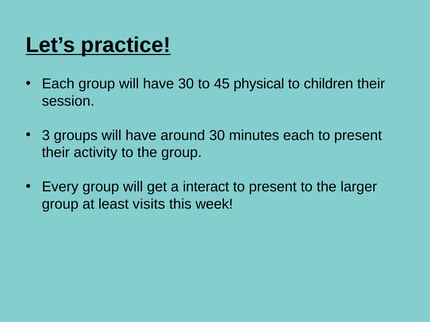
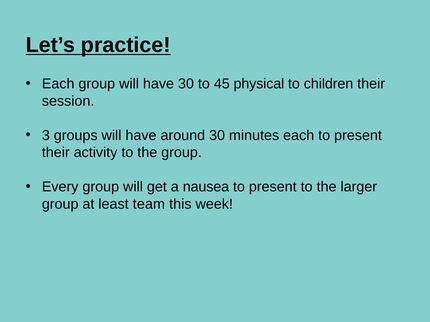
interact: interact -> nausea
visits: visits -> team
